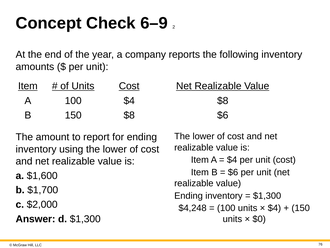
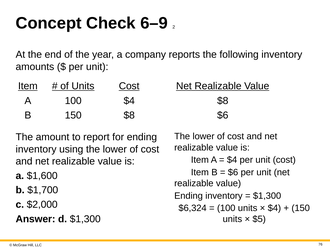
$4,248: $4,248 -> $6,324
$0: $0 -> $5
